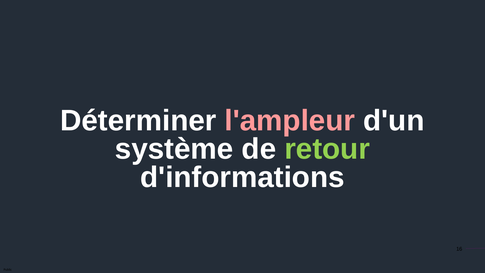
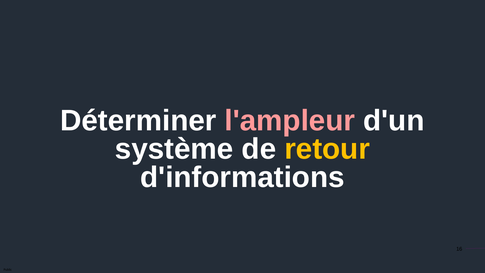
retour colour: light green -> yellow
